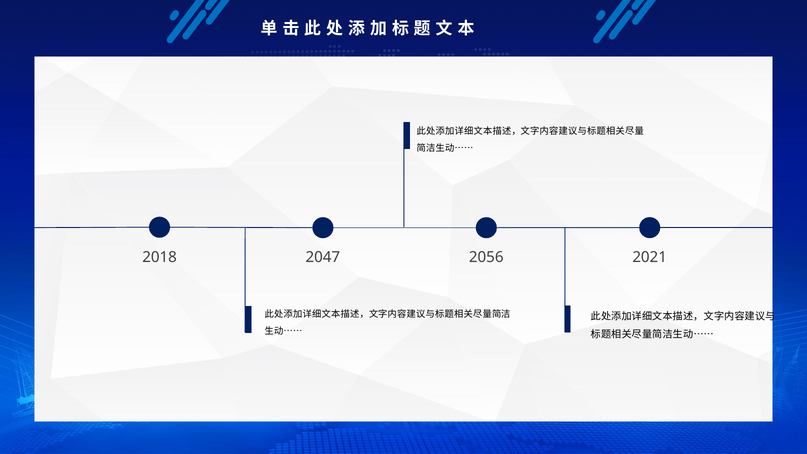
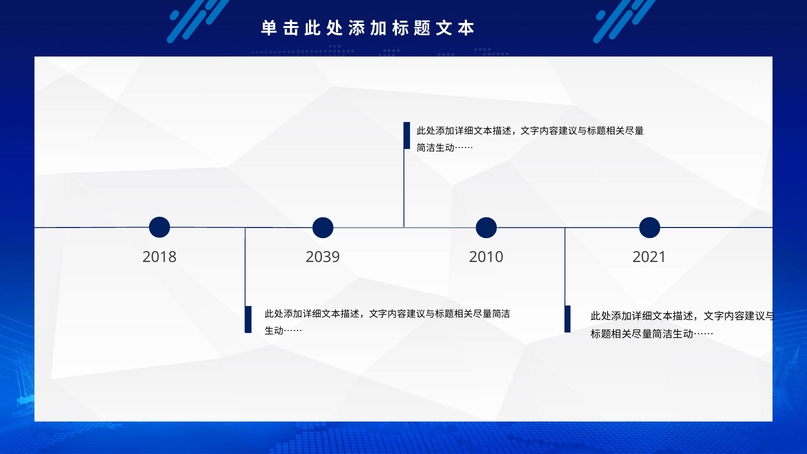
2047: 2047 -> 2039
2056: 2056 -> 2010
